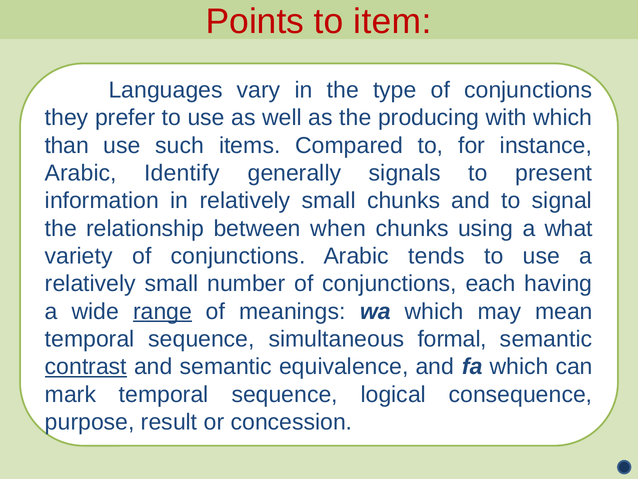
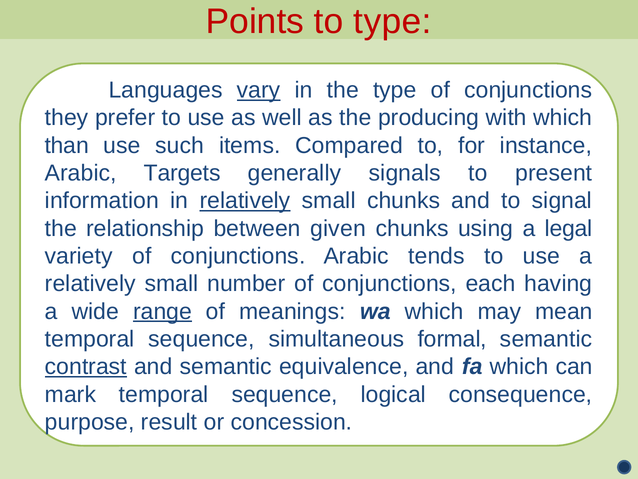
to item: item -> type
vary underline: none -> present
Identify: Identify -> Targets
relatively at (245, 201) underline: none -> present
when: when -> given
what: what -> legal
